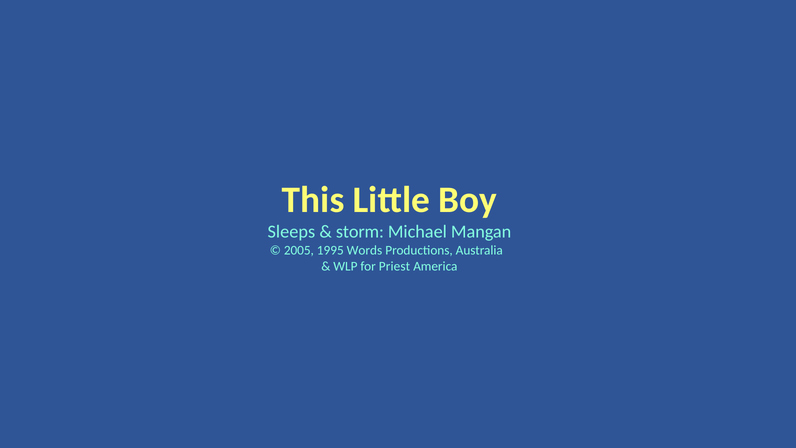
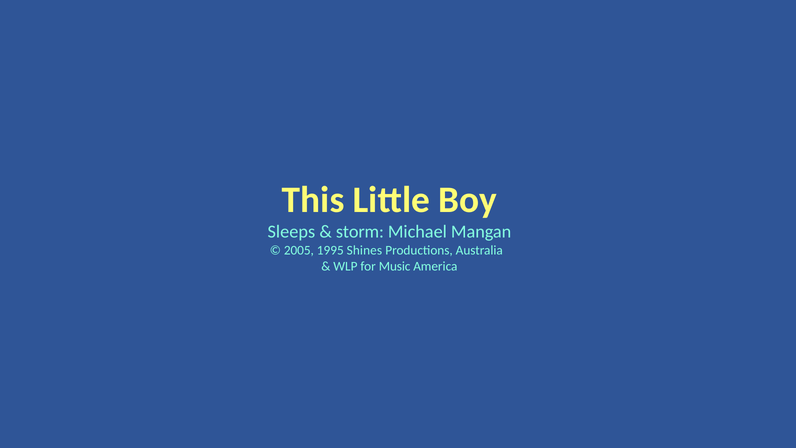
Words: Words -> Shines
Priest: Priest -> Music
